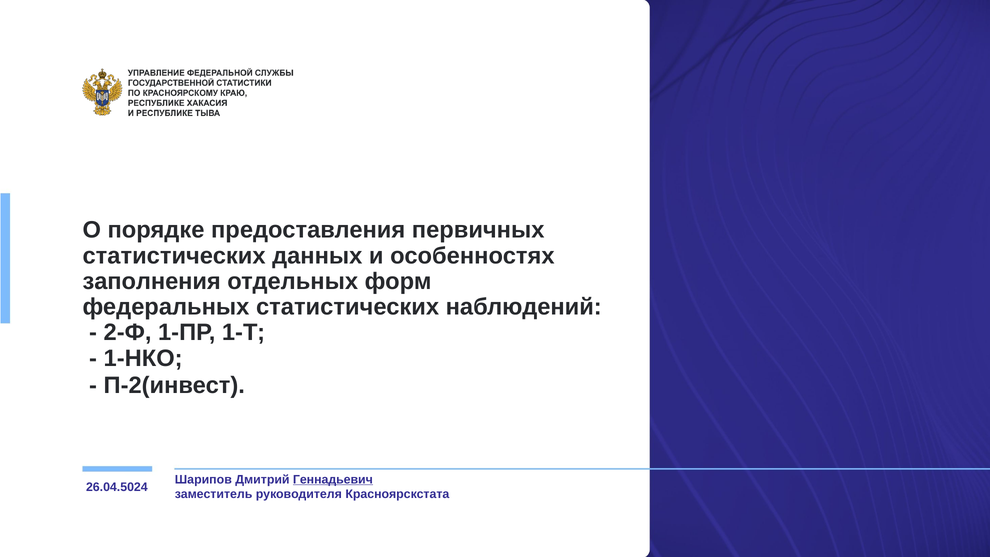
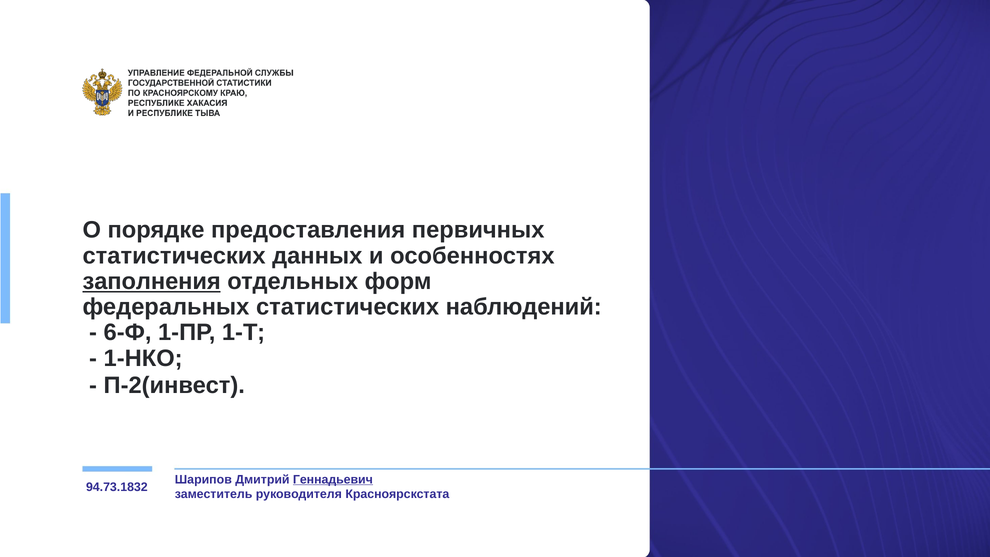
заполнения underline: none -> present
2-Ф: 2-Ф -> 6-Ф
26.04.5024: 26.04.5024 -> 94.73.1832
